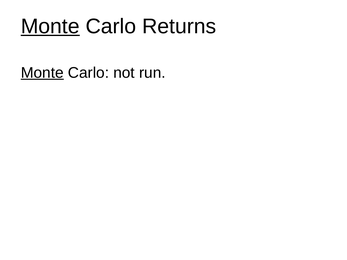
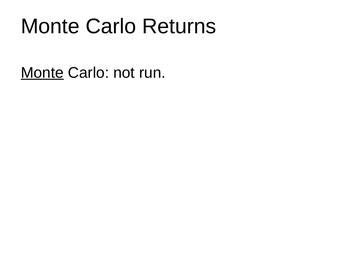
Monte at (50, 26) underline: present -> none
